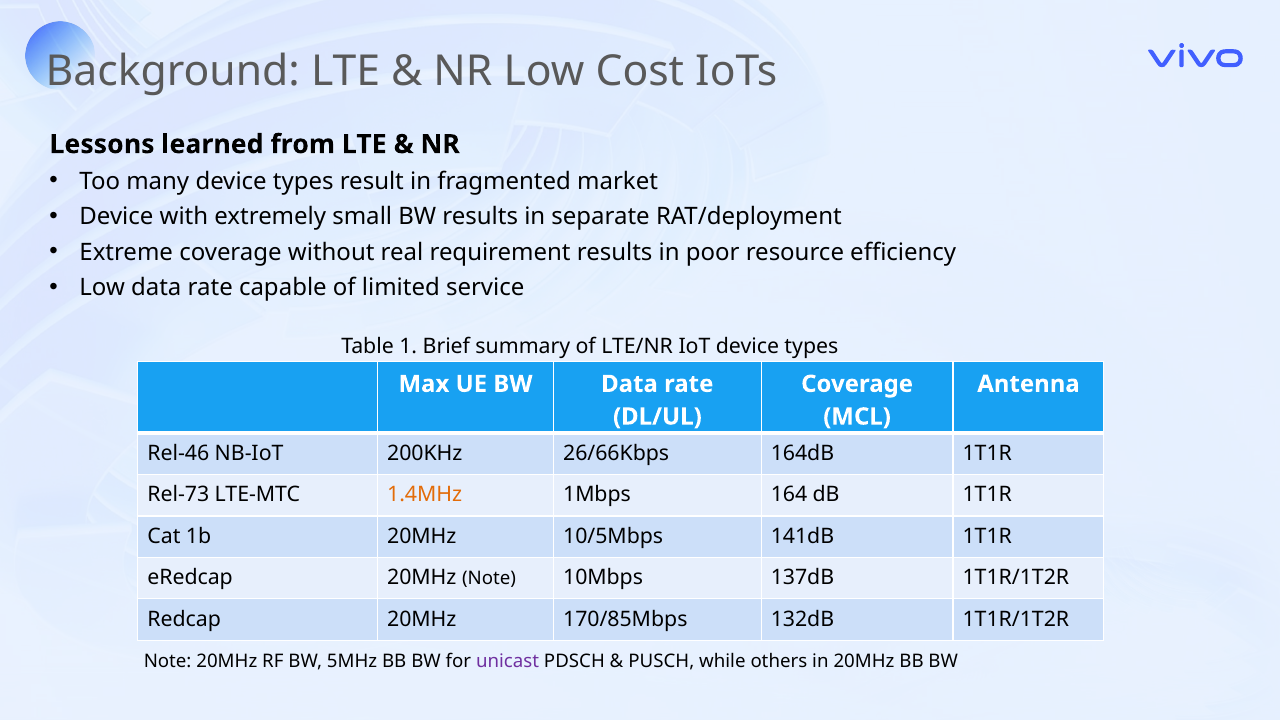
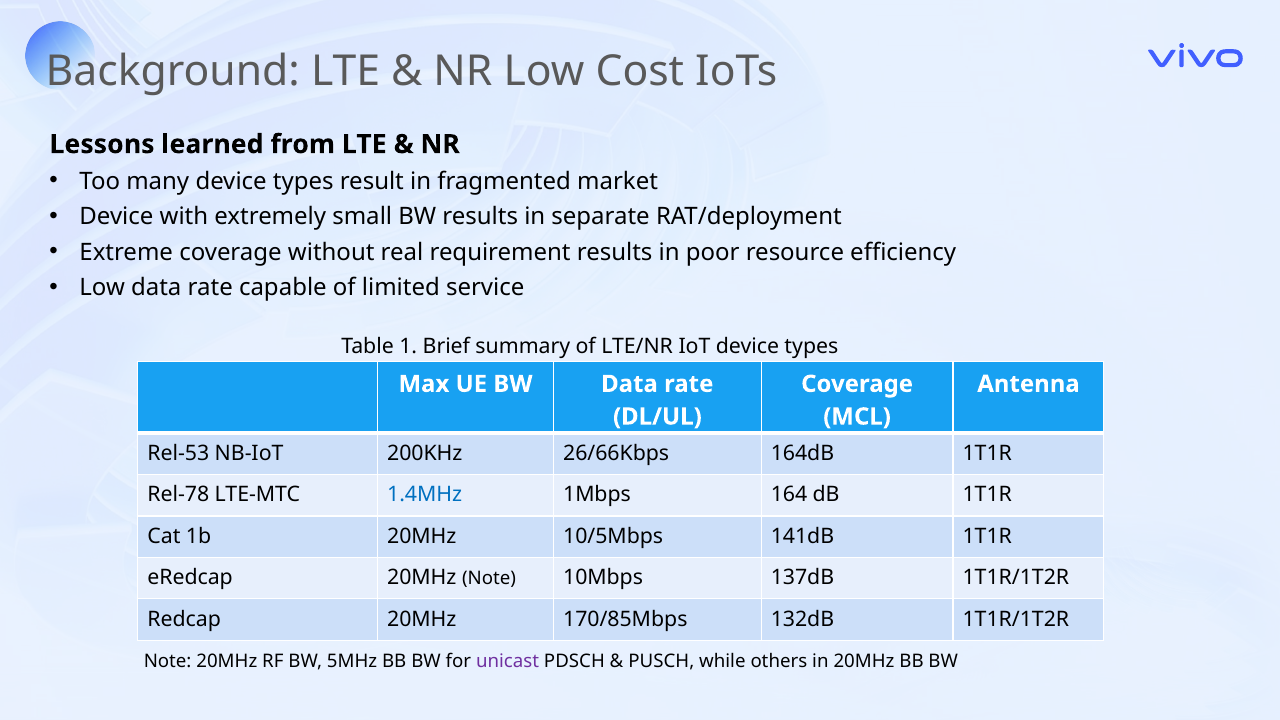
Rel-46: Rel-46 -> Rel-53
Rel-73: Rel-73 -> Rel-78
1.4MHz colour: orange -> blue
